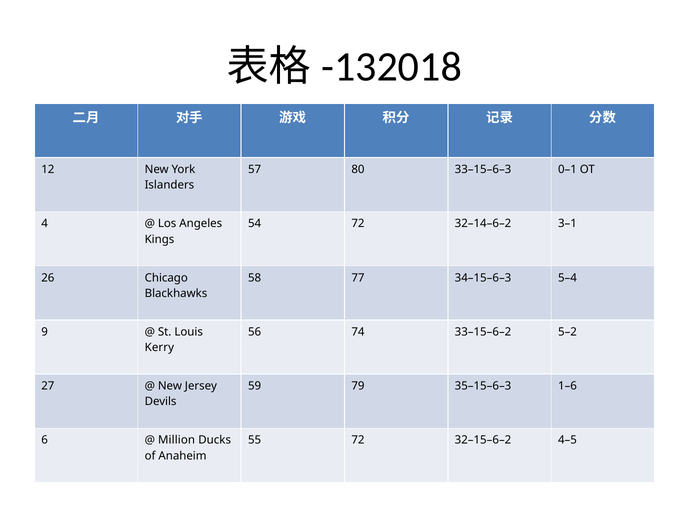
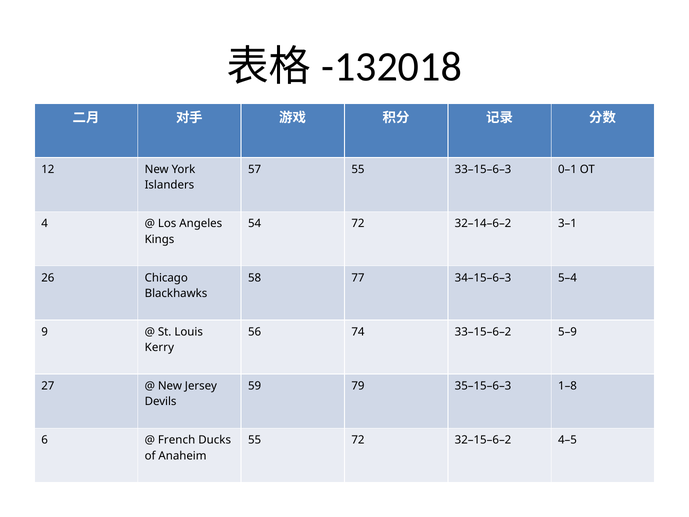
57 80: 80 -> 55
5–2: 5–2 -> 5–9
1–6: 1–6 -> 1–8
Million: Million -> French
